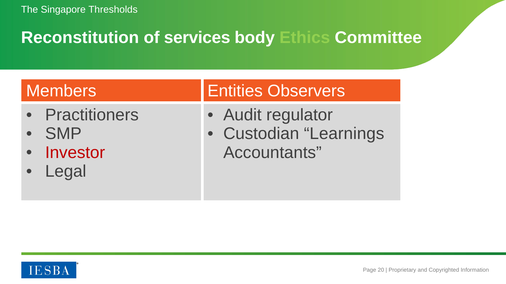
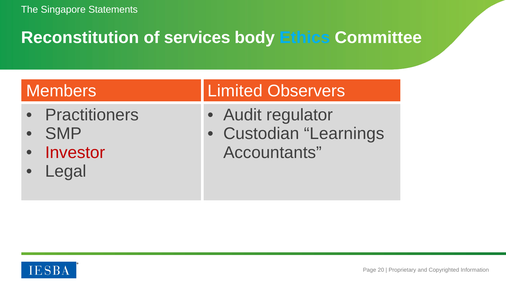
Thresholds: Thresholds -> Statements
Ethics colour: light green -> light blue
Entities: Entities -> Limited
